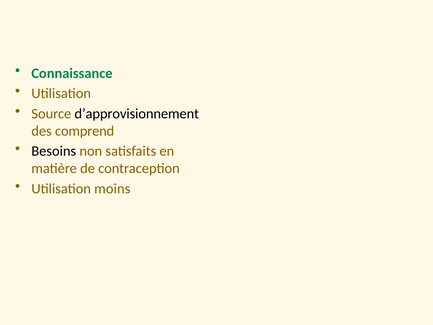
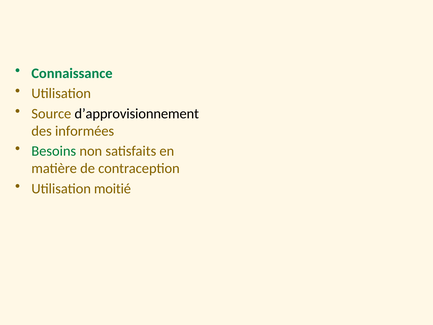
comprend: comprend -> informées
Besoins colour: black -> green
moins: moins -> moitié
